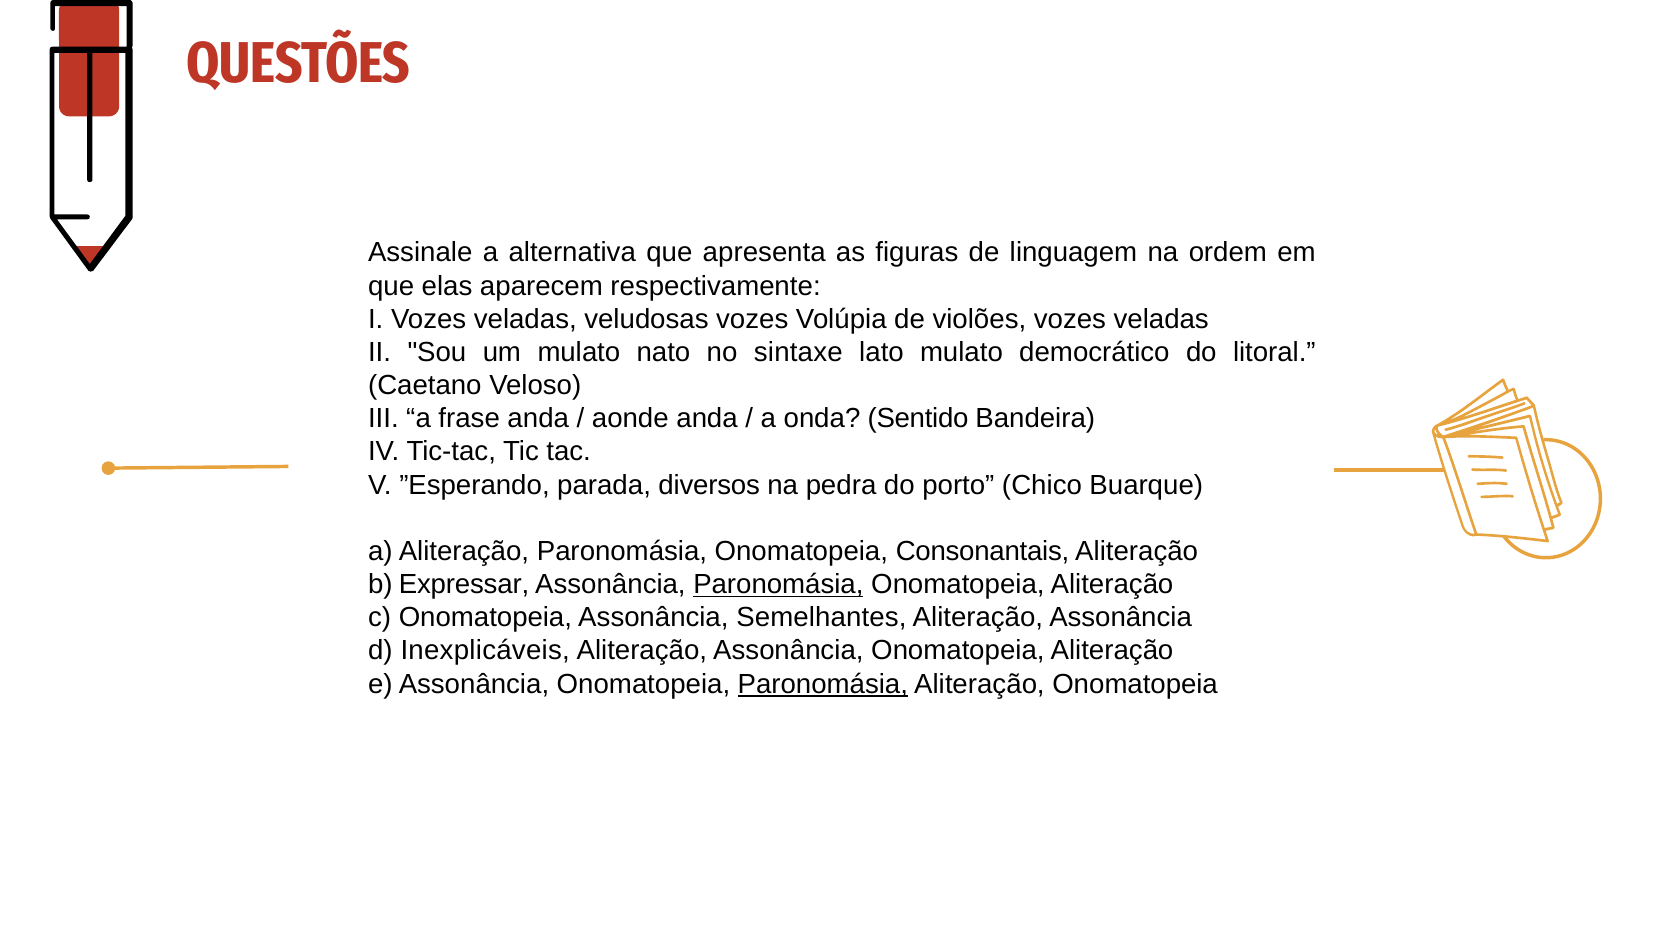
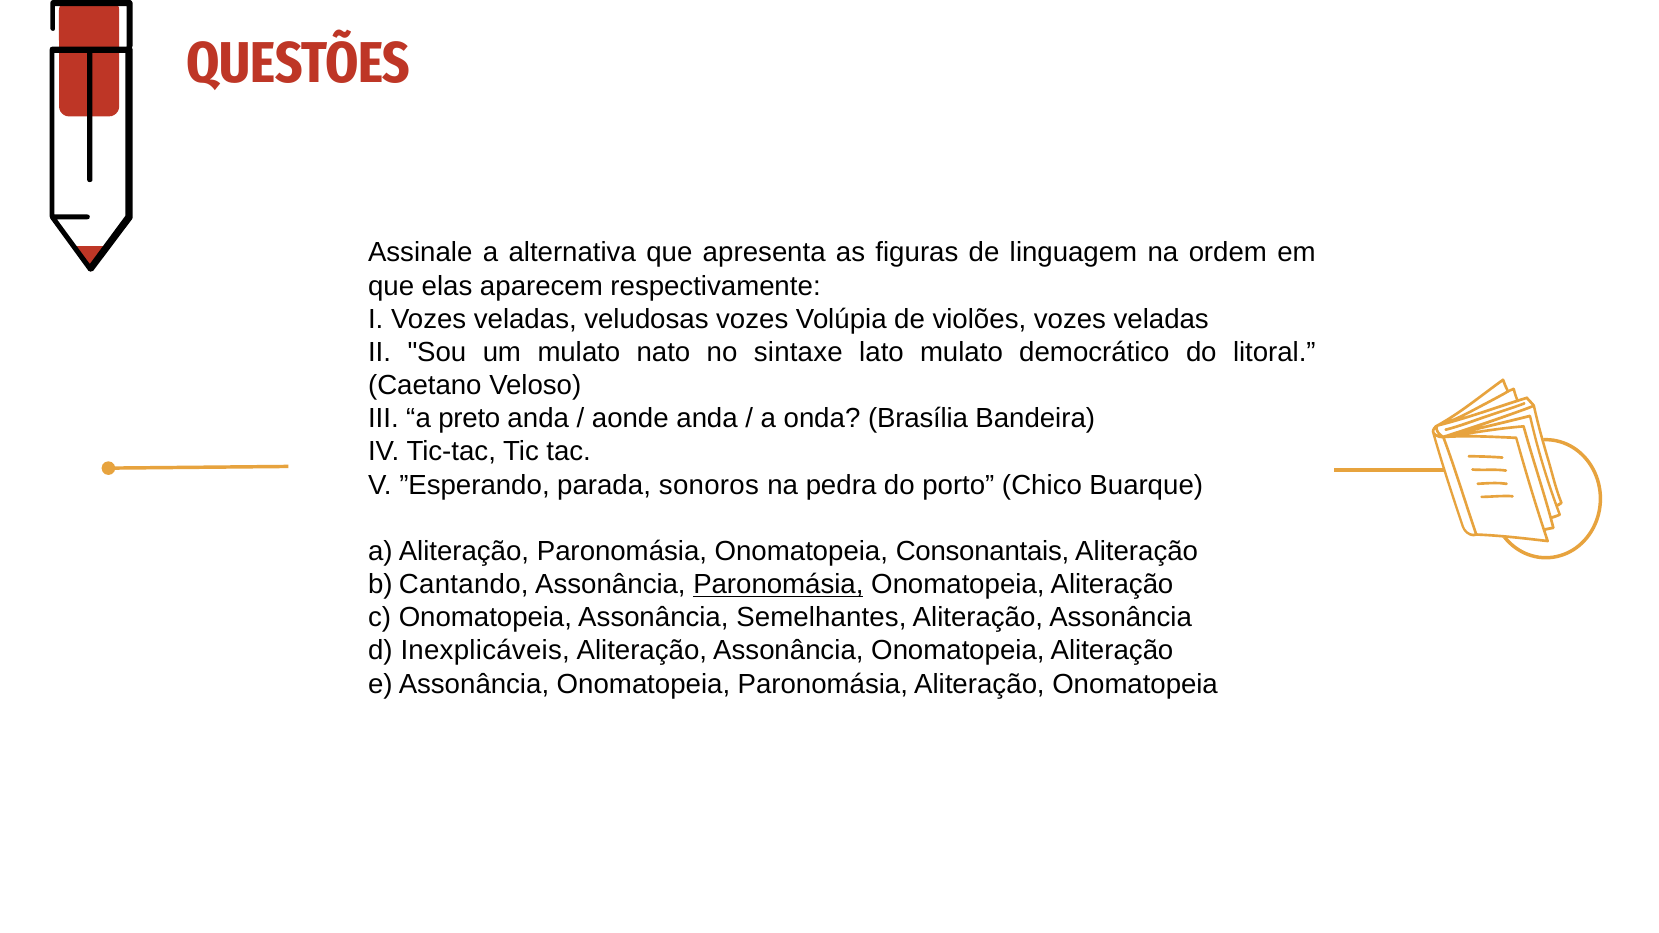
frase: frase -> preto
Sentido: Sentido -> Brasília
diversos: diversos -> sonoros
Expressar: Expressar -> Cantando
Paronomásia at (823, 684) underline: present -> none
